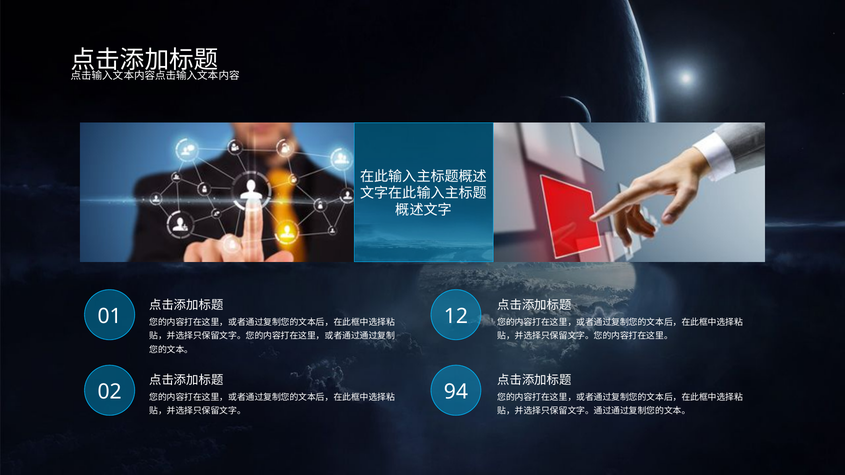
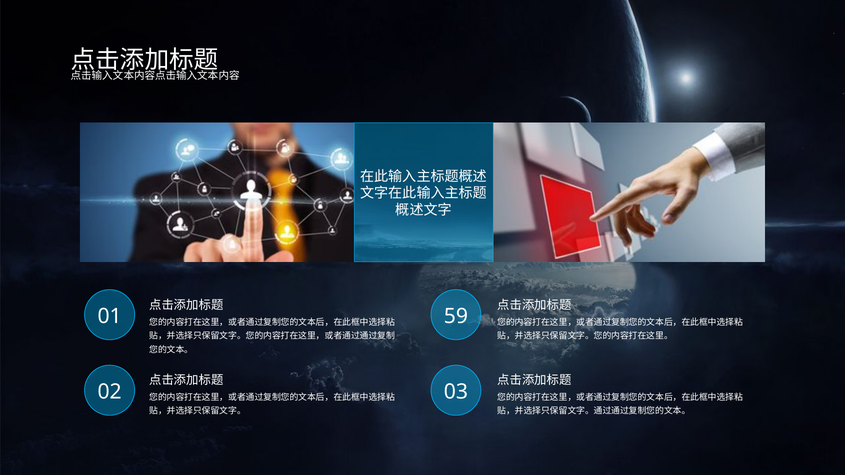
12: 12 -> 59
94: 94 -> 03
